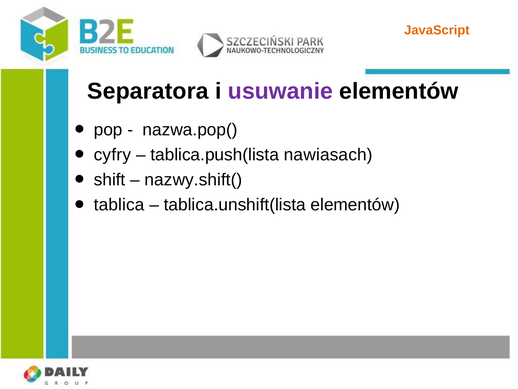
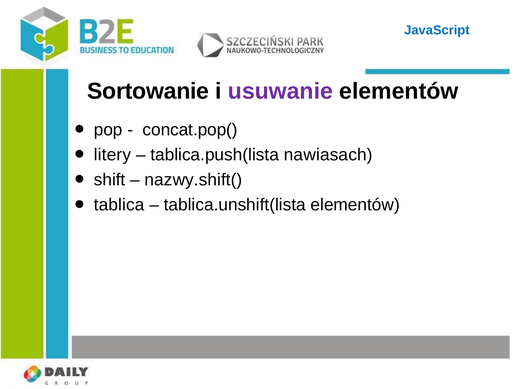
JavaScript colour: orange -> blue
Separatora: Separatora -> Sortowanie
nazwa.pop(: nazwa.pop( -> concat.pop(
cyfry: cyfry -> litery
